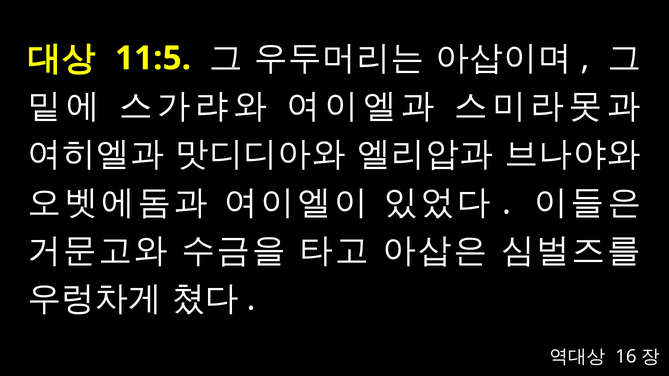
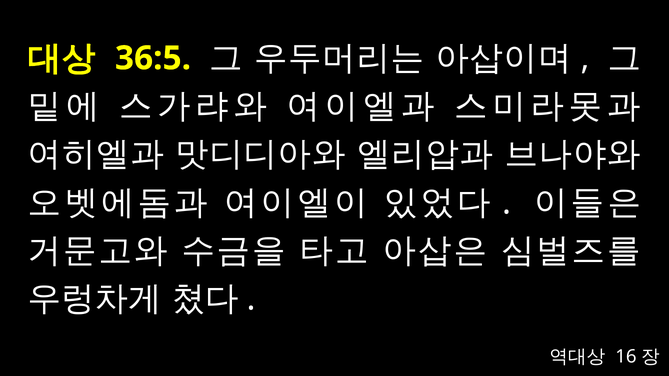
11:5: 11:5 -> 36:5
